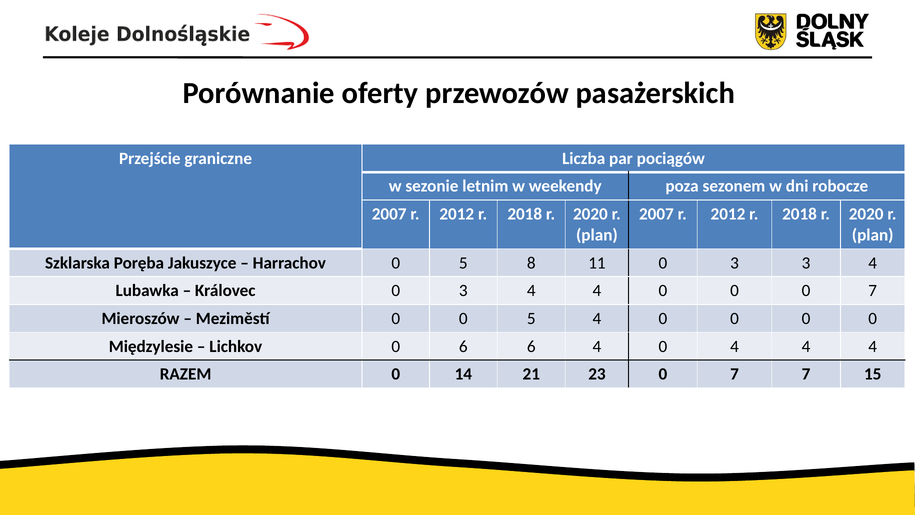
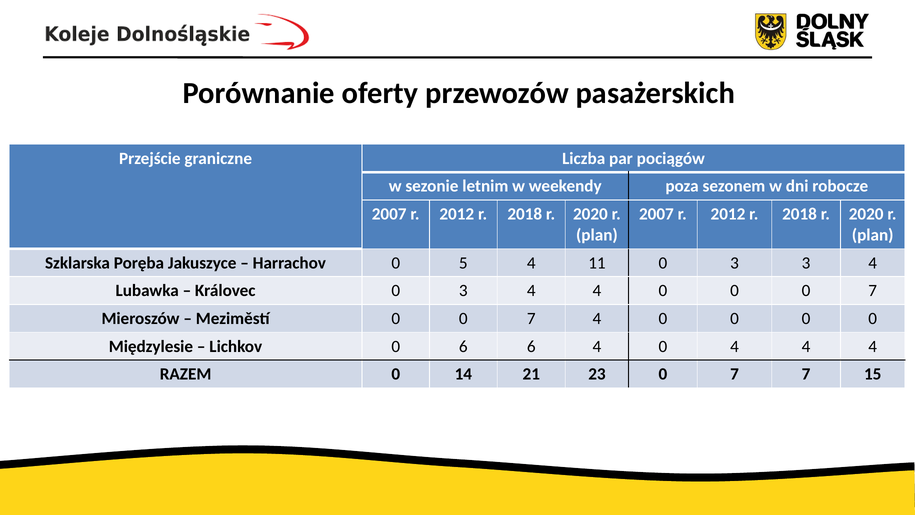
5 8: 8 -> 4
Meziměstí 0 0 5: 5 -> 7
